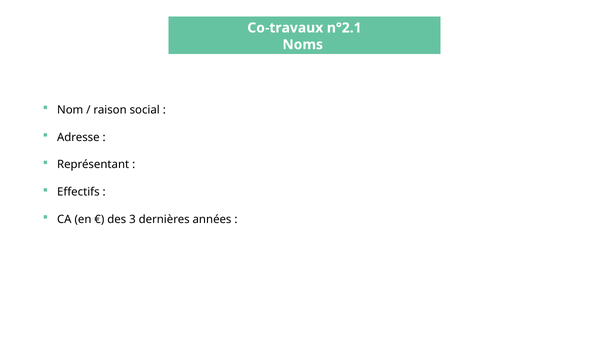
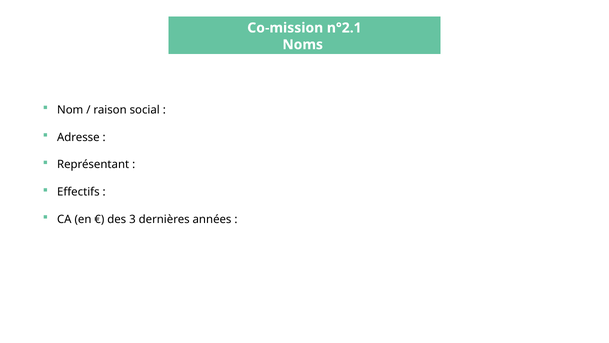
Co-travaux: Co-travaux -> Co-mission
